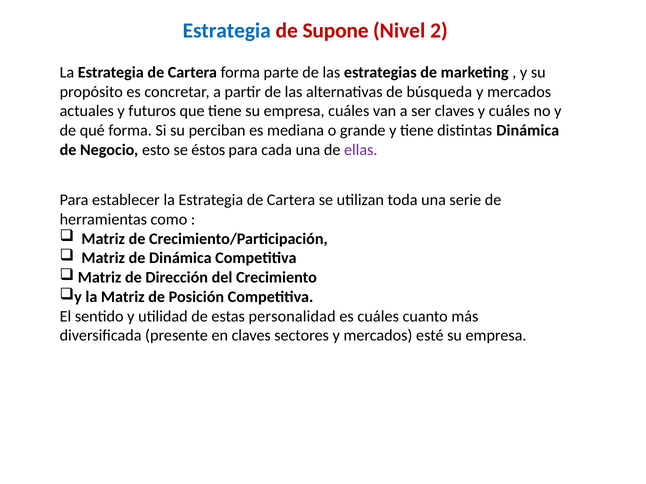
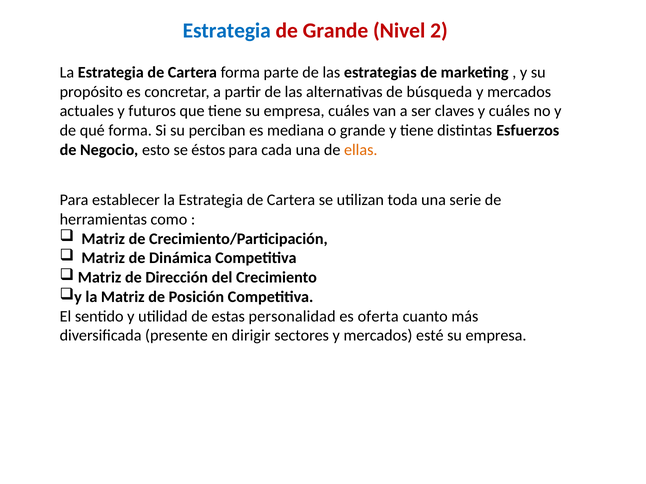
de Supone: Supone -> Grande
distintas Dinámica: Dinámica -> Esfuerzos
ellas colour: purple -> orange
es cuáles: cuáles -> oferta
en claves: claves -> dirigir
